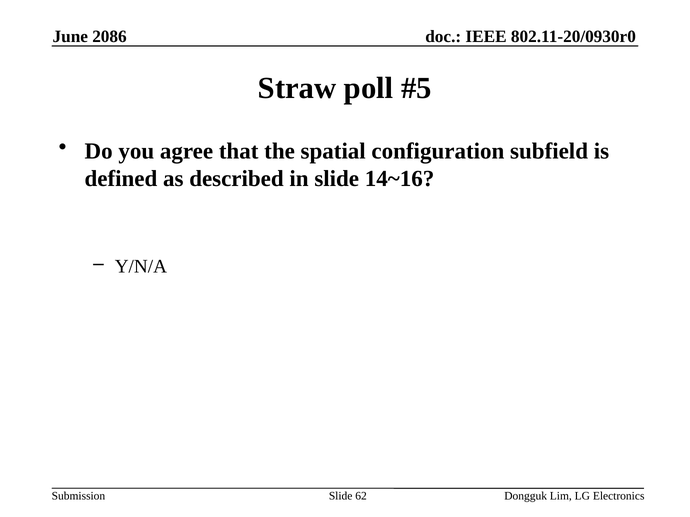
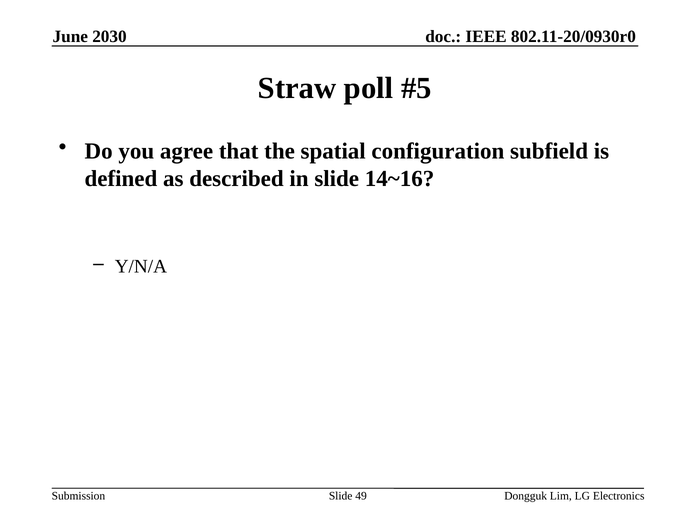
2086: 2086 -> 2030
62: 62 -> 49
